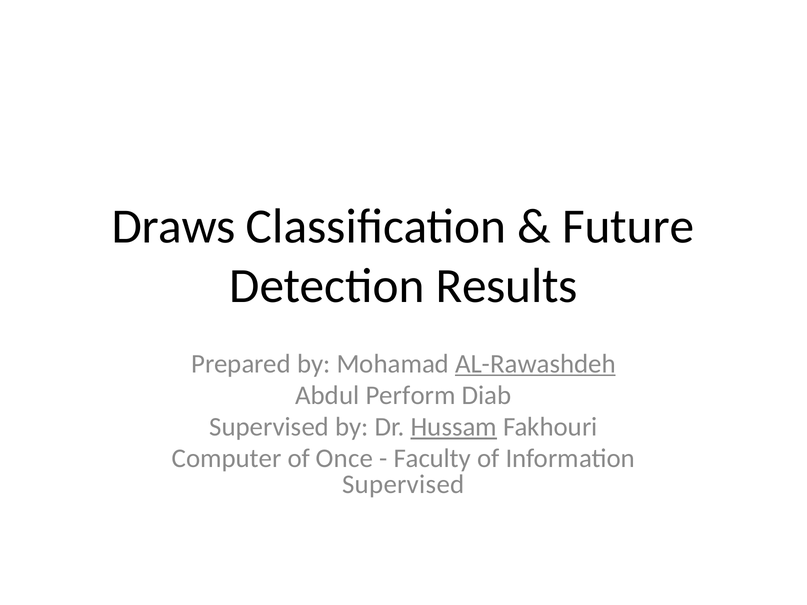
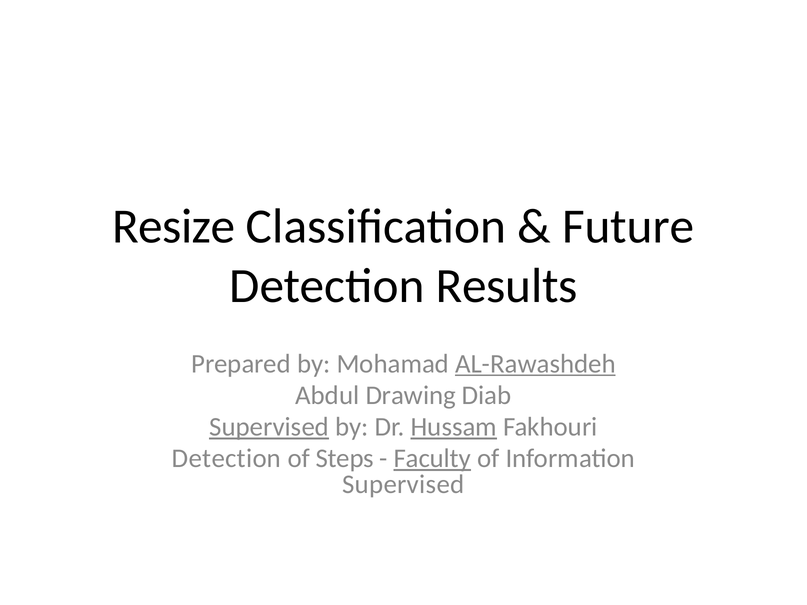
Draws: Draws -> Resize
Perform: Perform -> Drawing
Supervised at (269, 427) underline: none -> present
Computer at (227, 459): Computer -> Detection
Once: Once -> Steps
Faculty underline: none -> present
